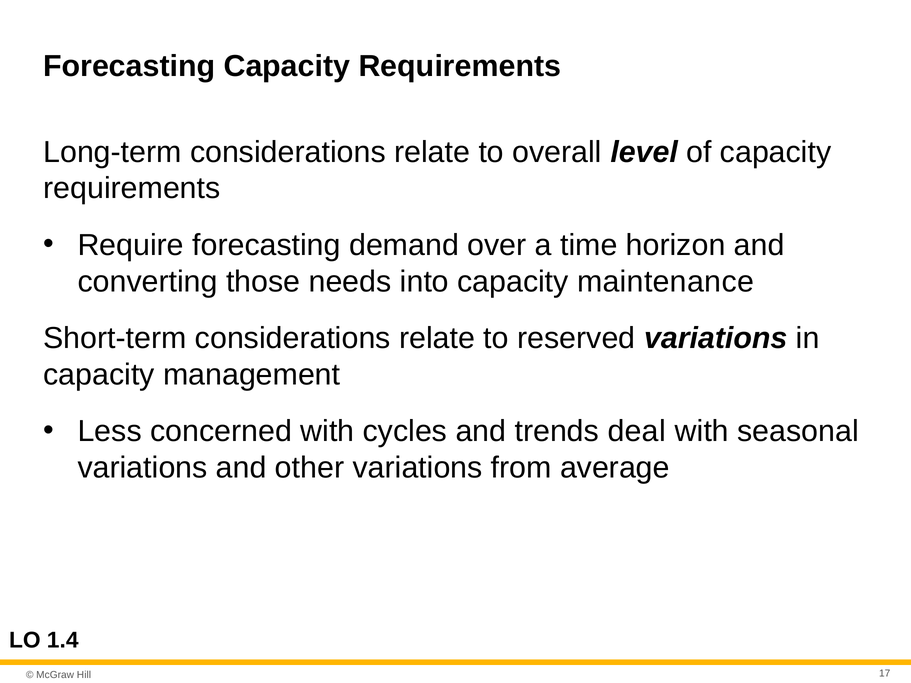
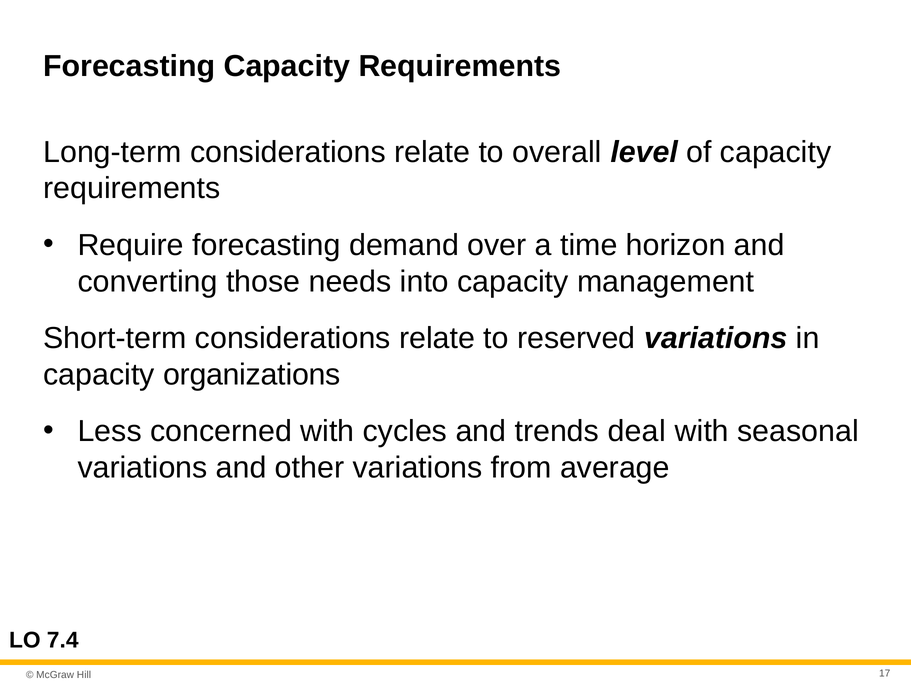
maintenance: maintenance -> management
management: management -> organizations
1.4: 1.4 -> 7.4
